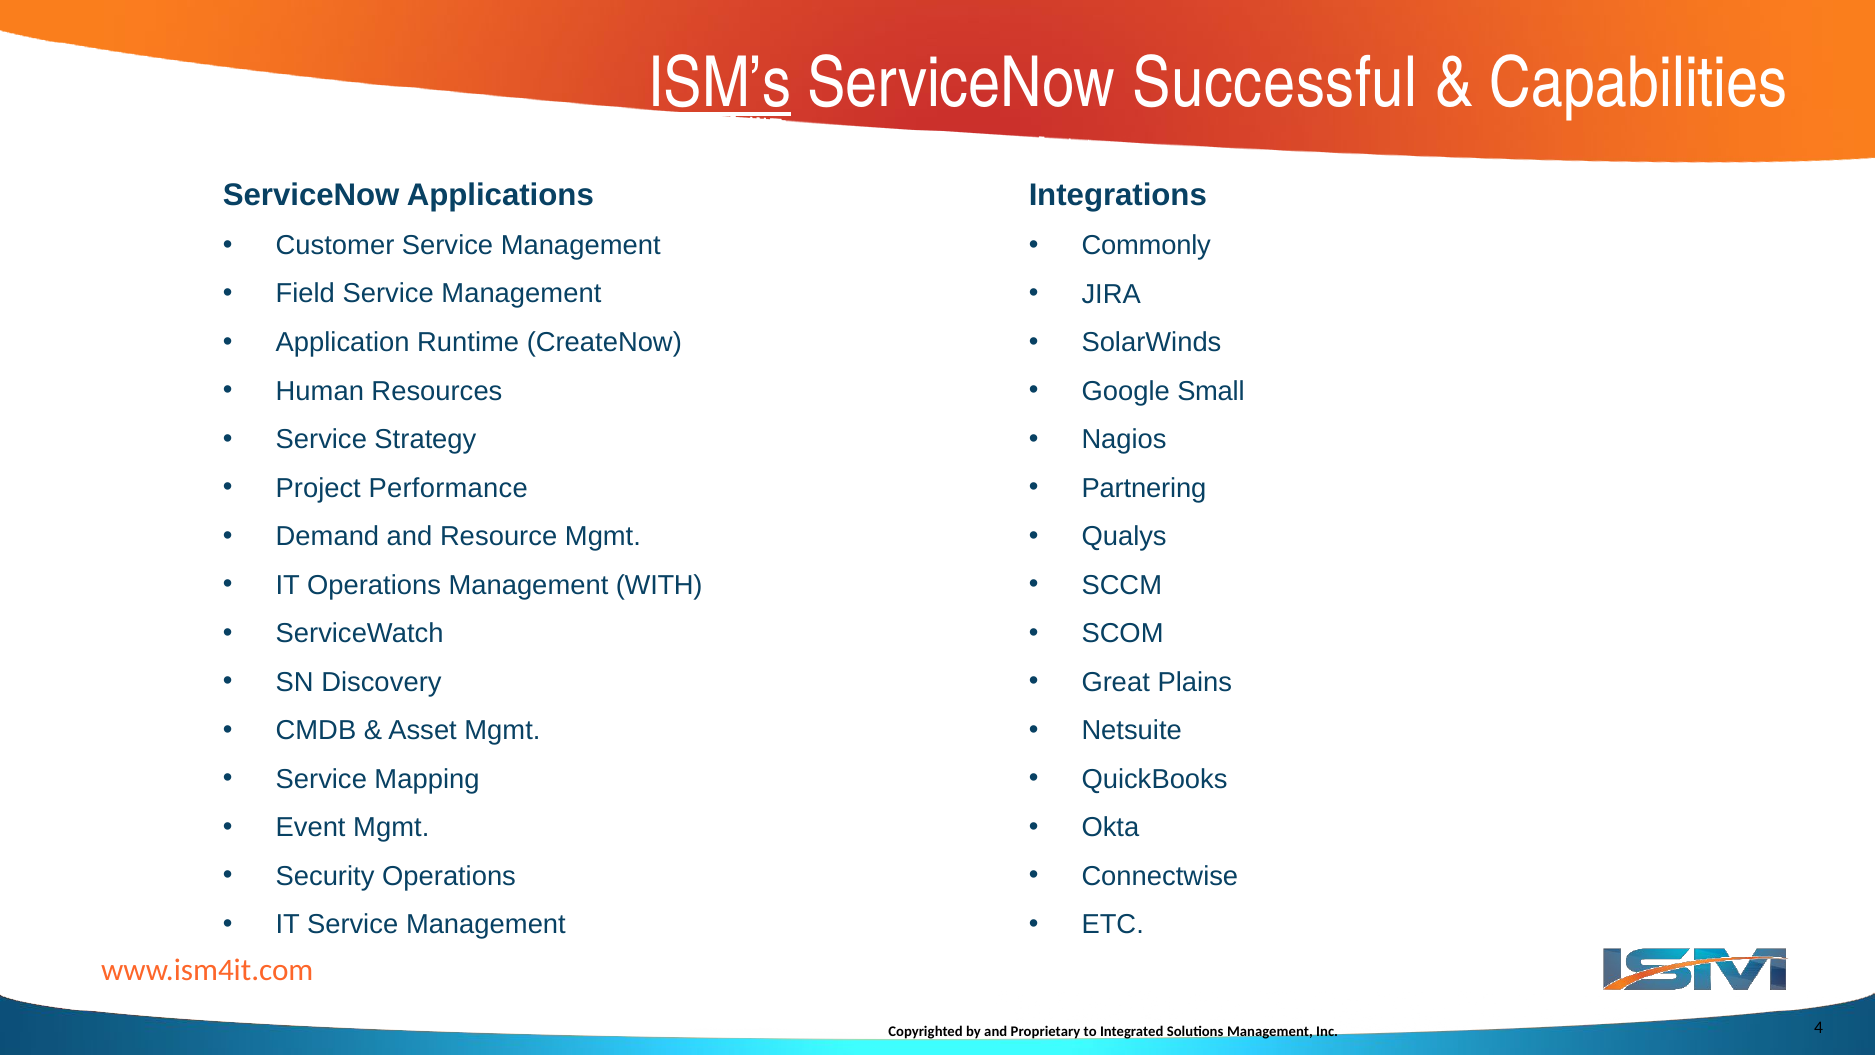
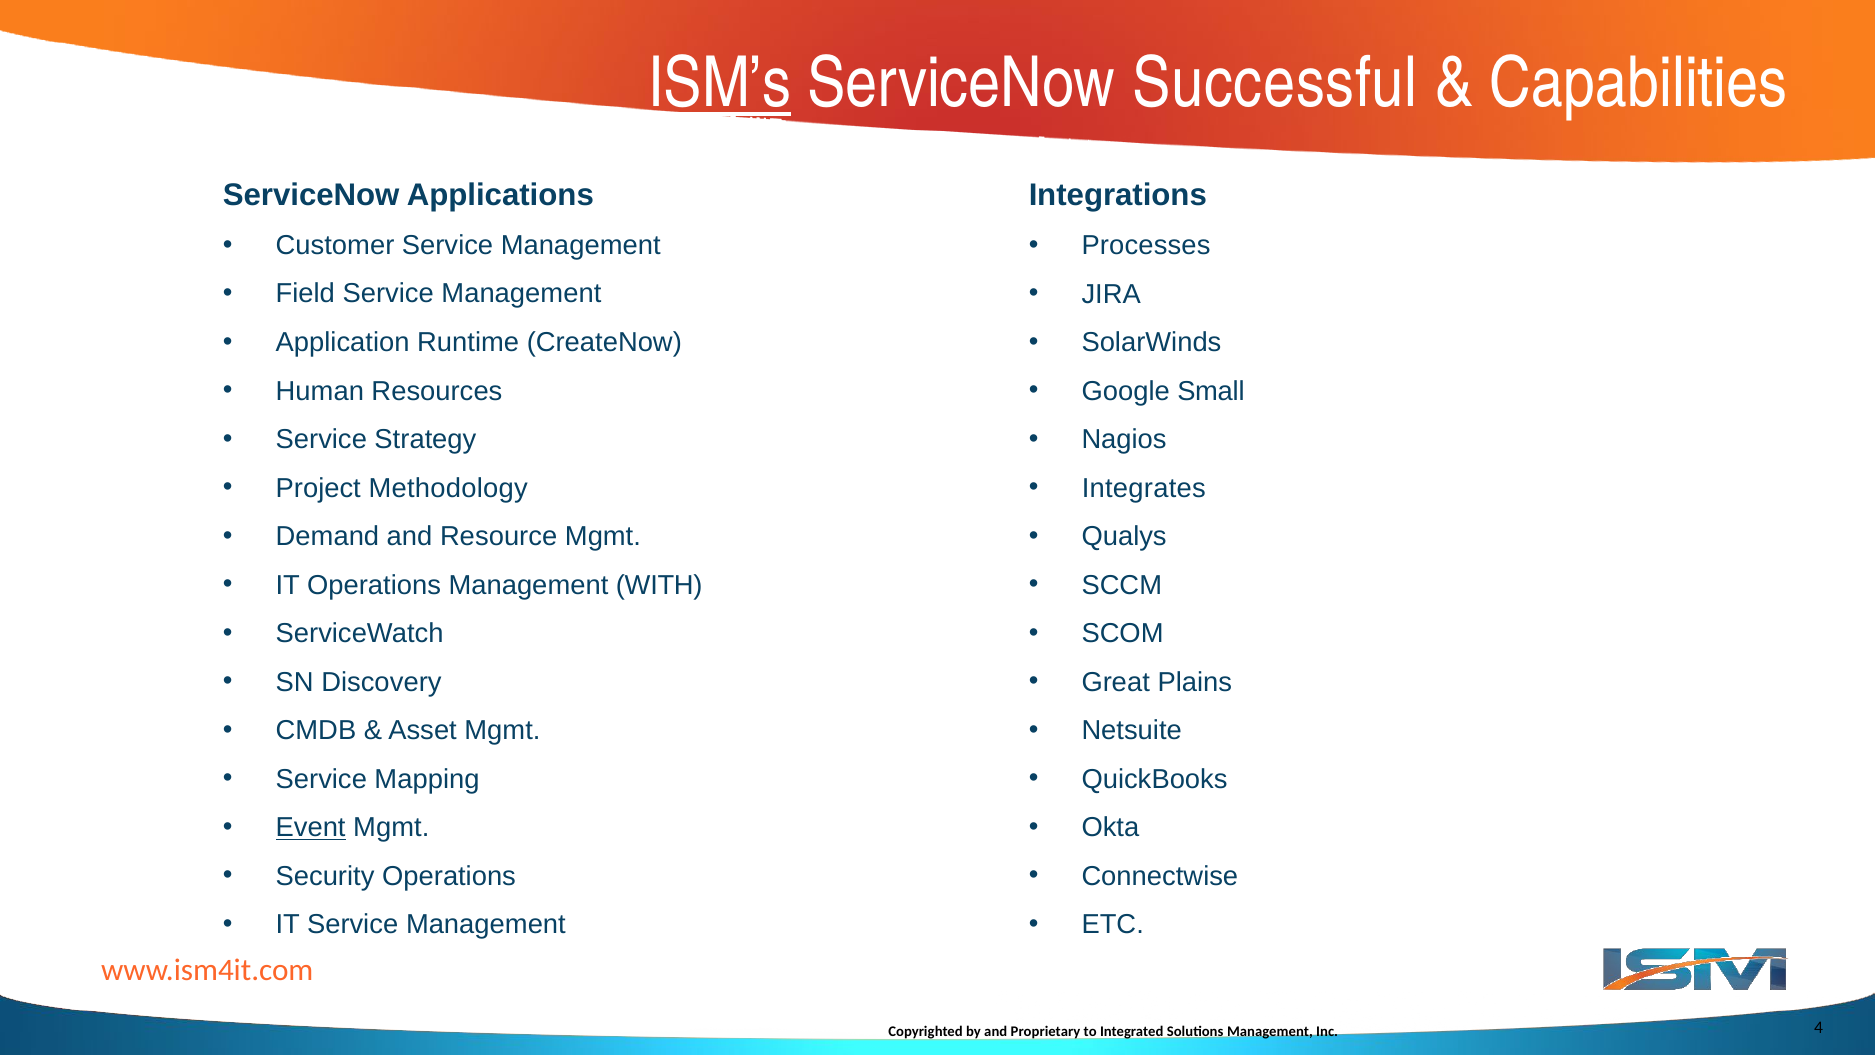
Commonly: Commonly -> Processes
Performance: Performance -> Methodology
Partnering: Partnering -> Integrates
Event underline: none -> present
